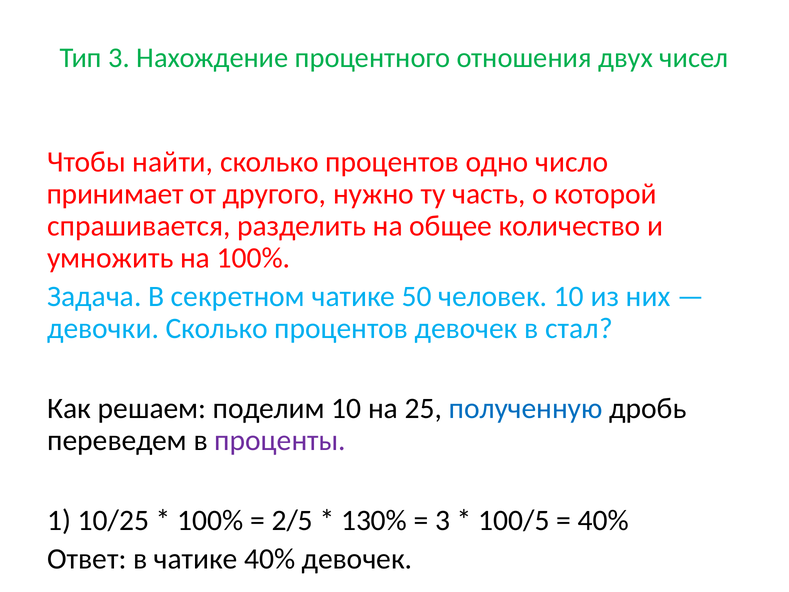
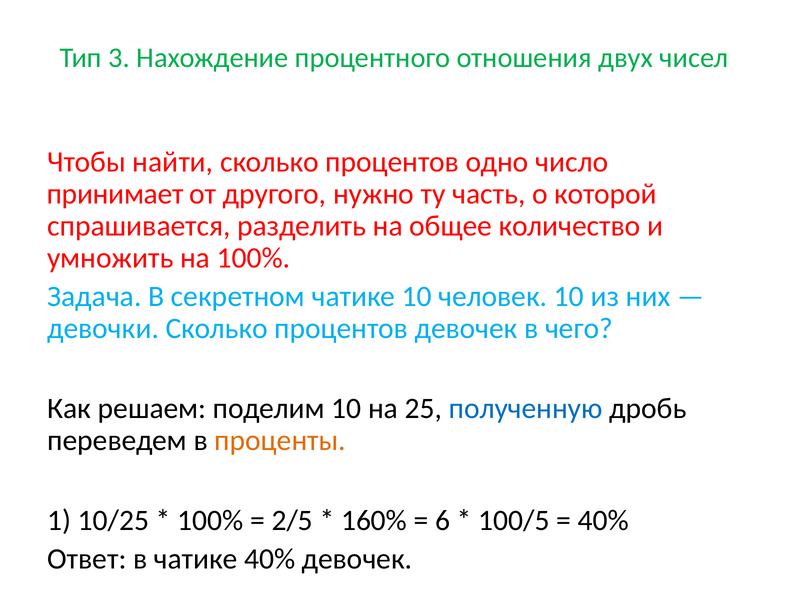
чатике 50: 50 -> 10
стал: стал -> чего
проценты colour: purple -> orange
130%: 130% -> 160%
3 at (443, 520): 3 -> 6
